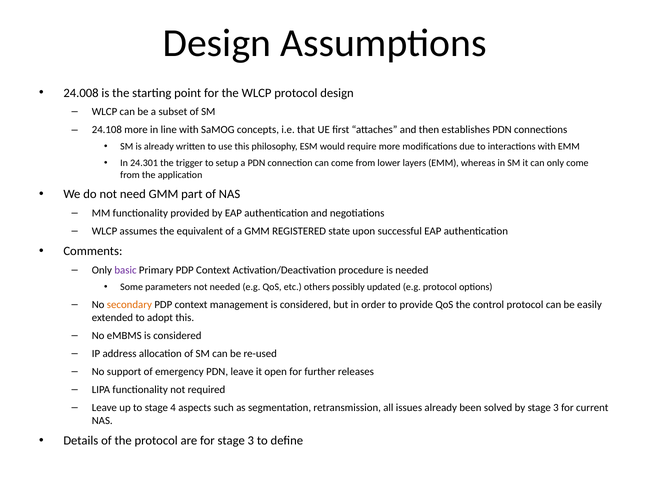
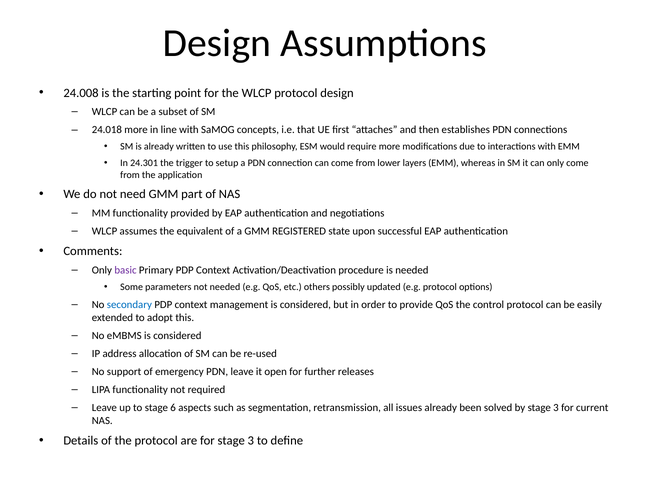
24.108: 24.108 -> 24.018
secondary colour: orange -> blue
4: 4 -> 6
